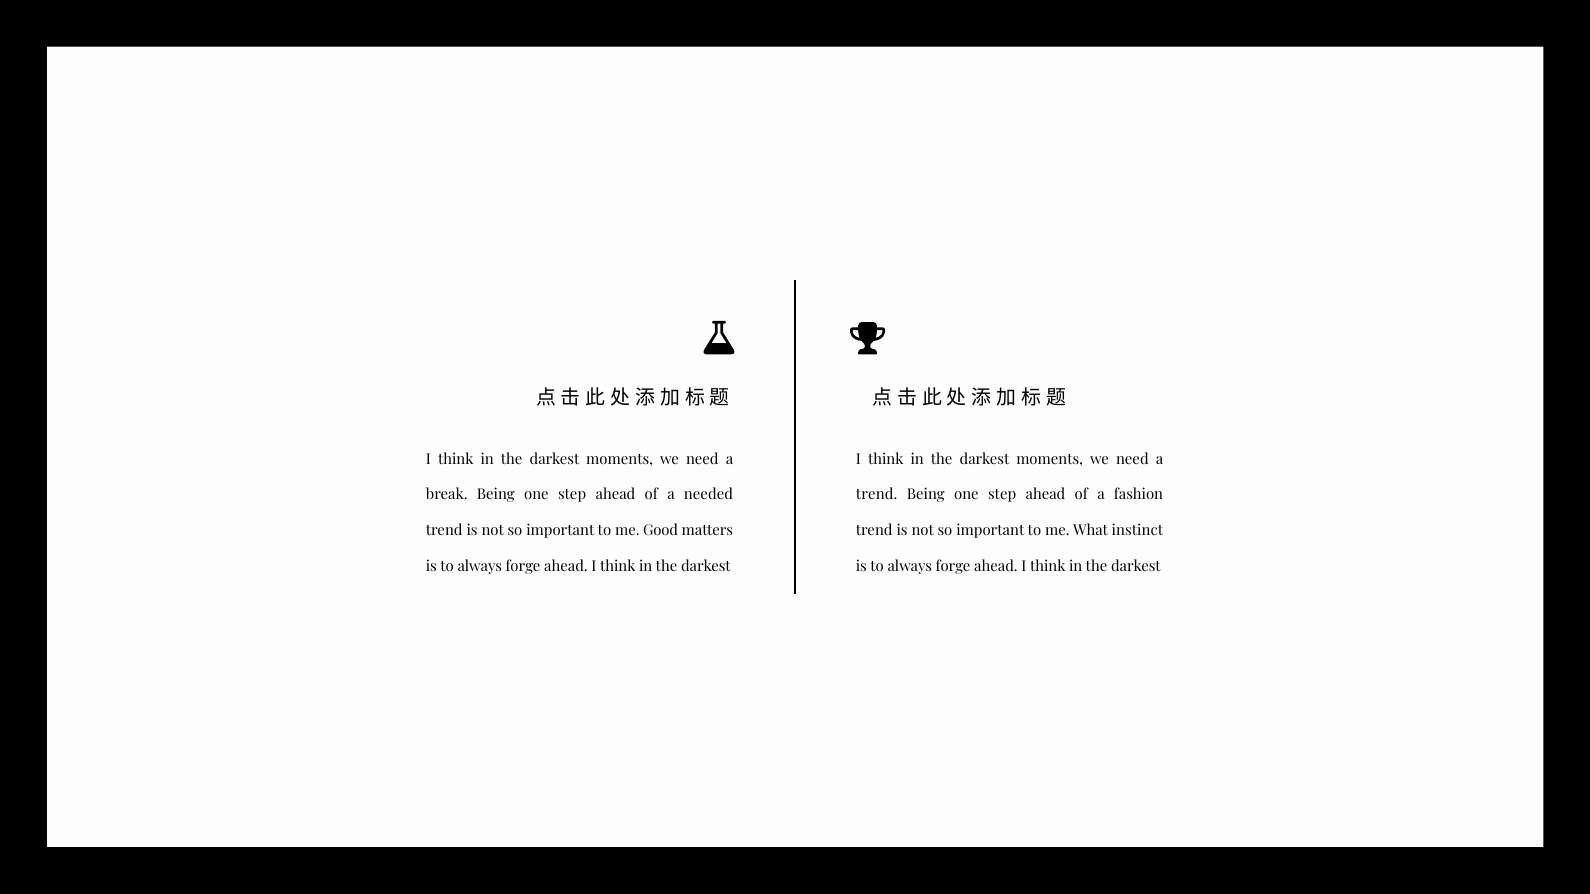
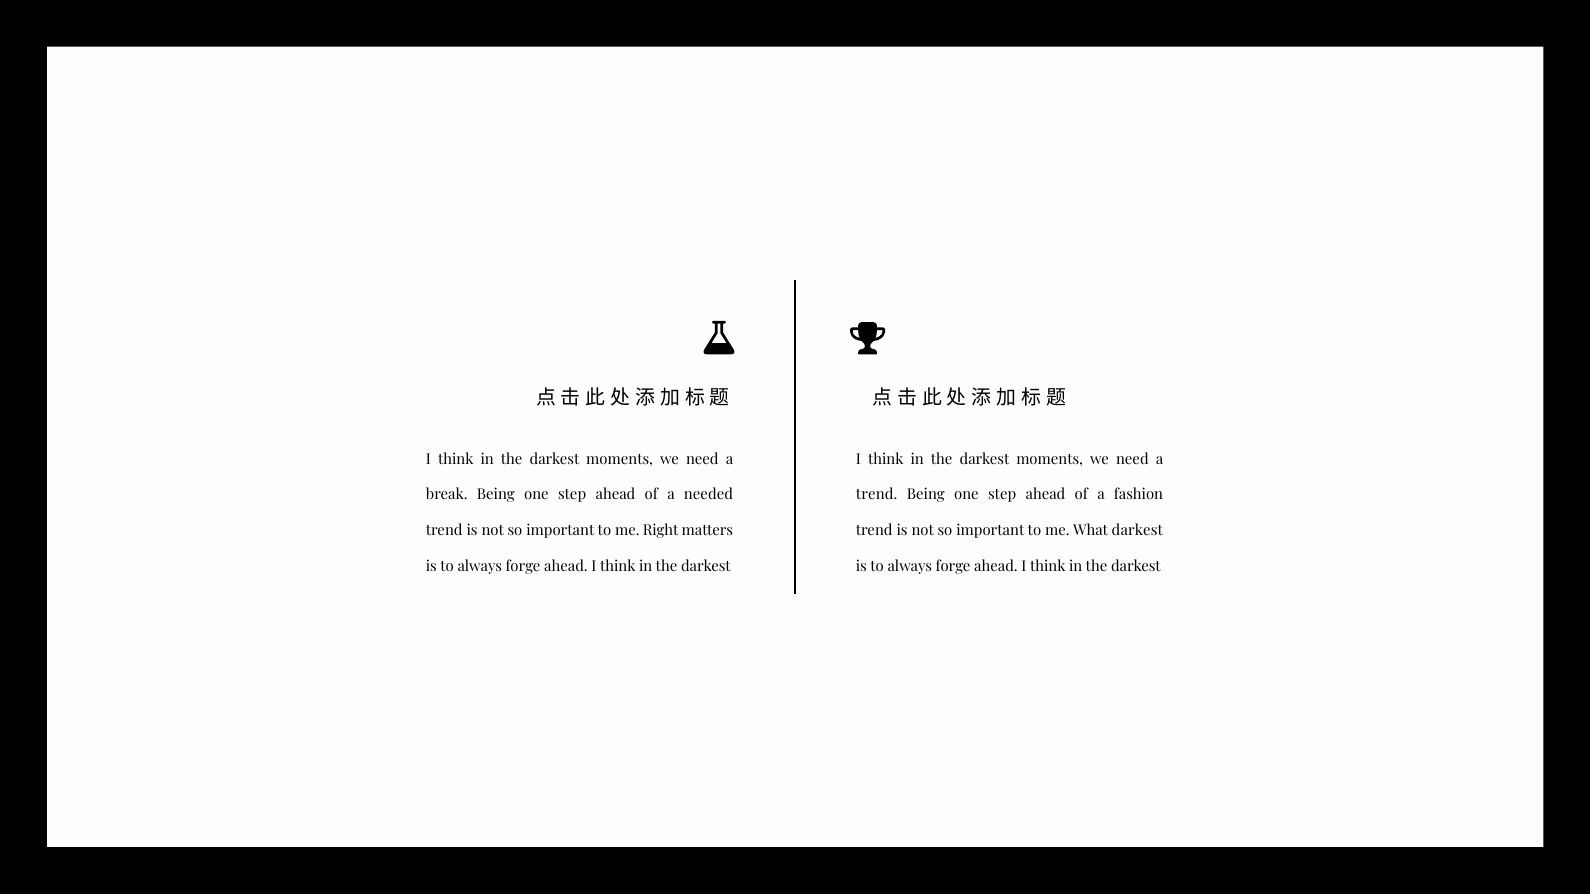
Good: Good -> Right
What instinct: instinct -> darkest
